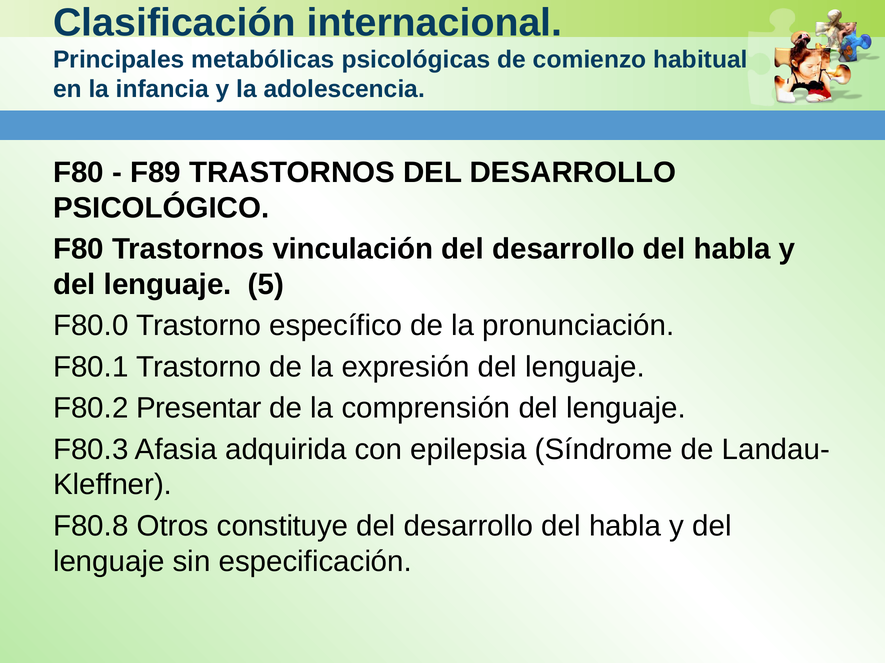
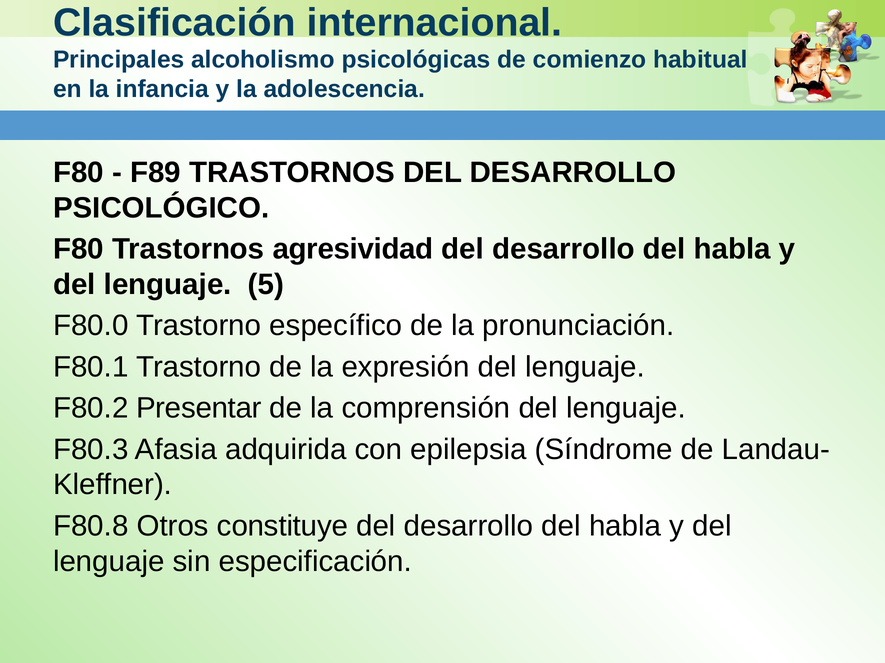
metabólicas: metabólicas -> alcoholismo
vinculación: vinculación -> agresividad
